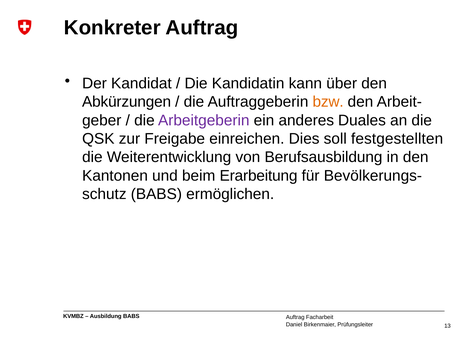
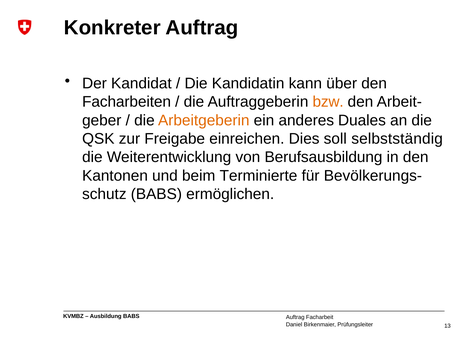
Abkürzungen: Abkürzungen -> Facharbeiten
Arbeitgeberin colour: purple -> orange
festgestellten: festgestellten -> selbstständig
Erarbeitung: Erarbeitung -> Terminierte
